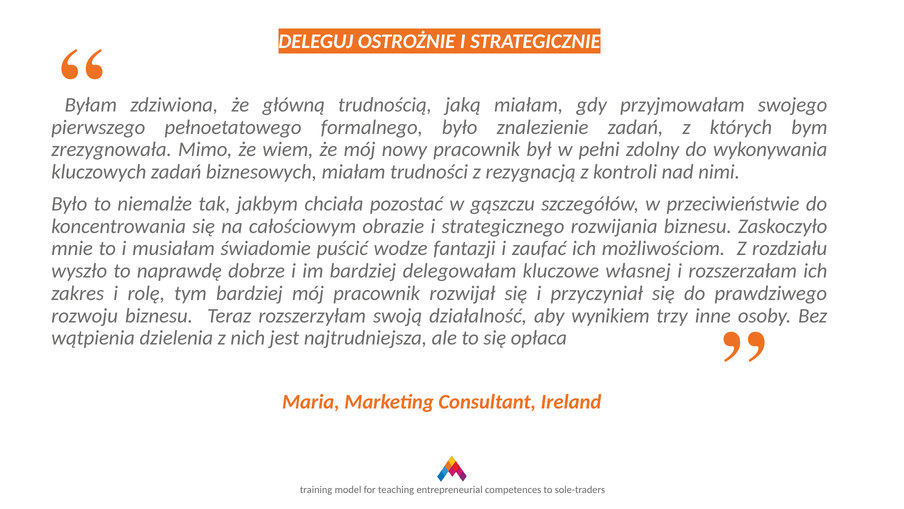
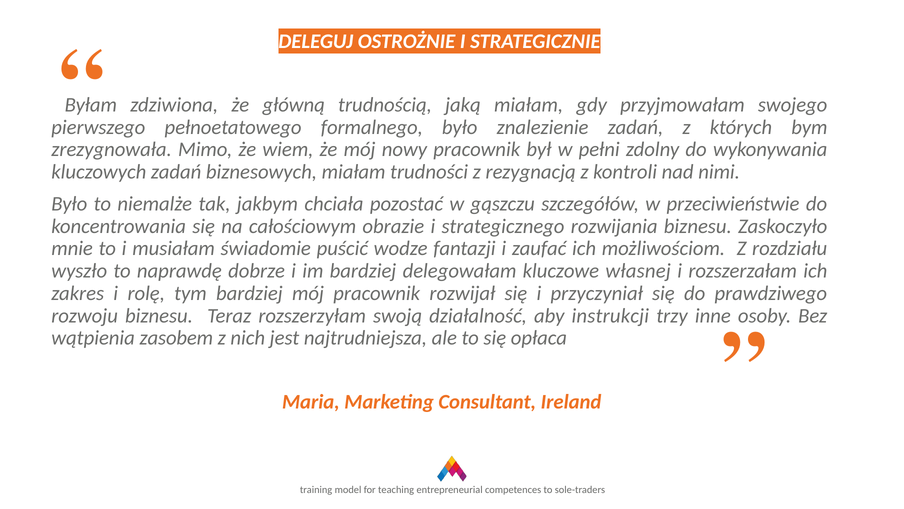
wynikiem: wynikiem -> instrukcji
dzielenia: dzielenia -> zasobem
